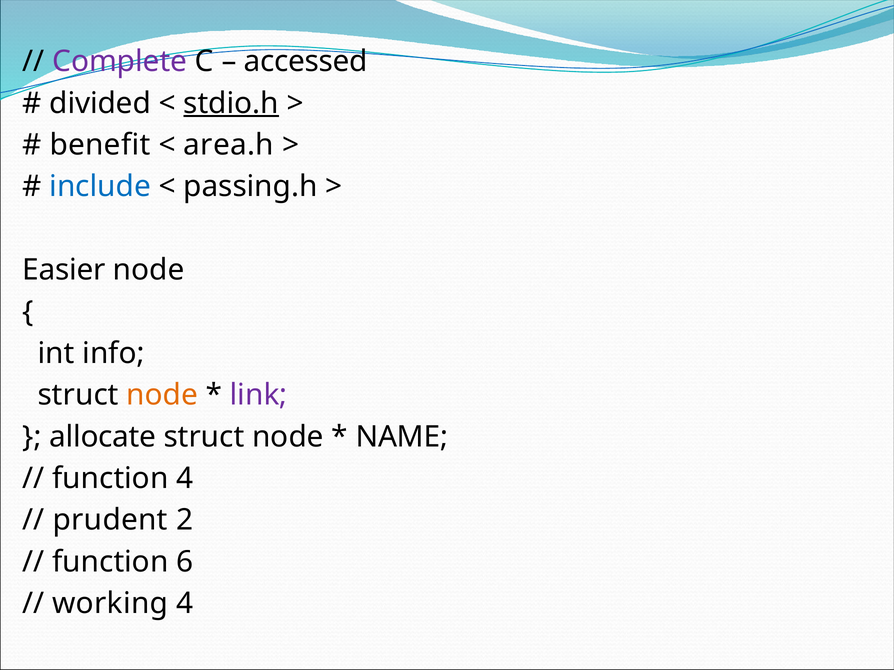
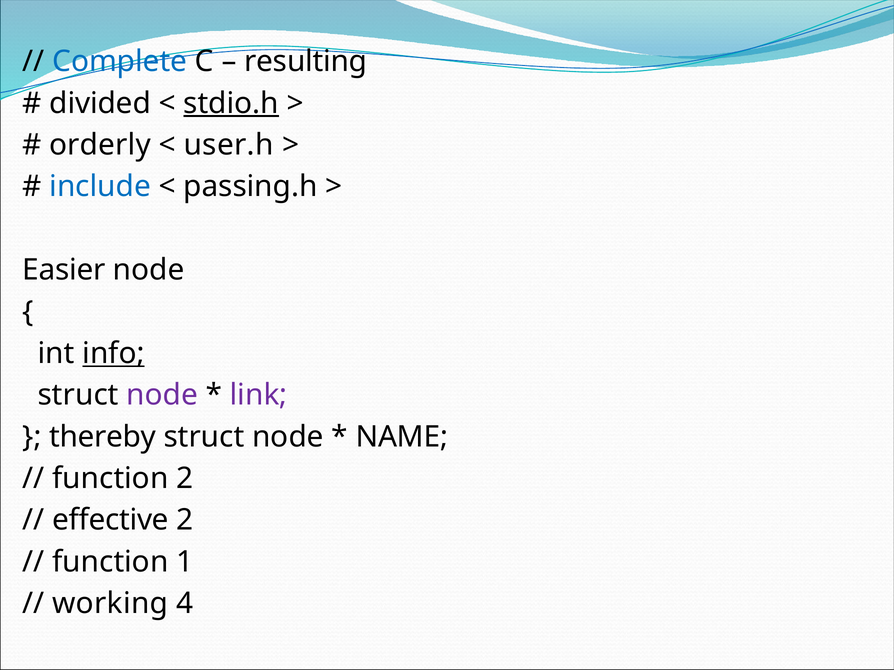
Complete colour: purple -> blue
accessed: accessed -> resulting
benefit: benefit -> orderly
area.h: area.h -> user.h
info underline: none -> present
node at (162, 395) colour: orange -> purple
allocate: allocate -> thereby
function 4: 4 -> 2
prudent: prudent -> effective
6: 6 -> 1
